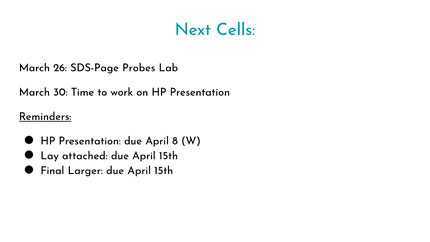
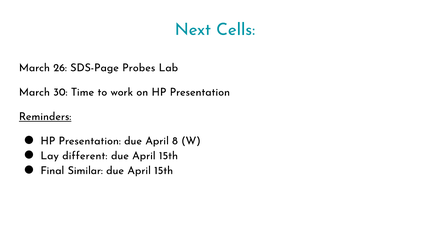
attached: attached -> different
Larger: Larger -> Similar
